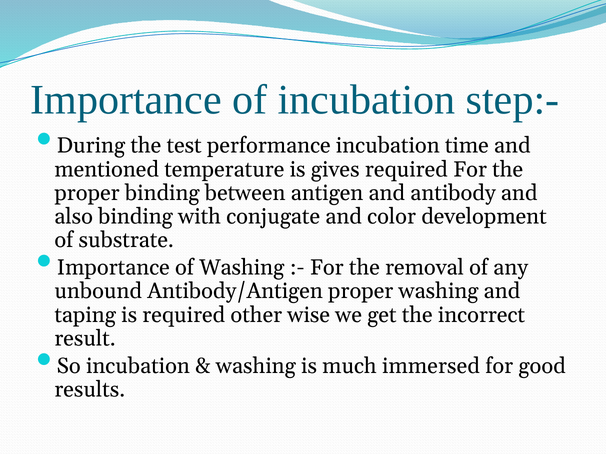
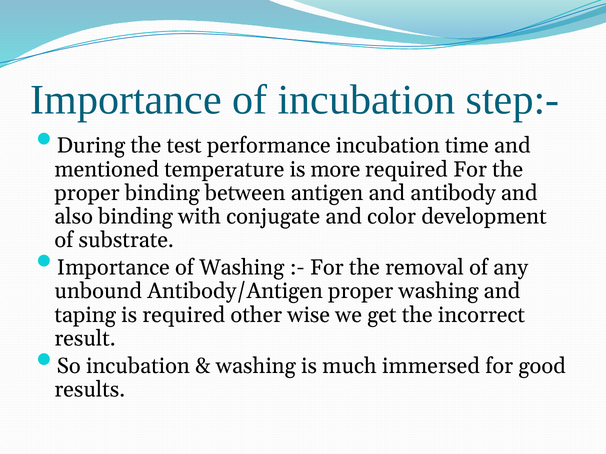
gives: gives -> more
